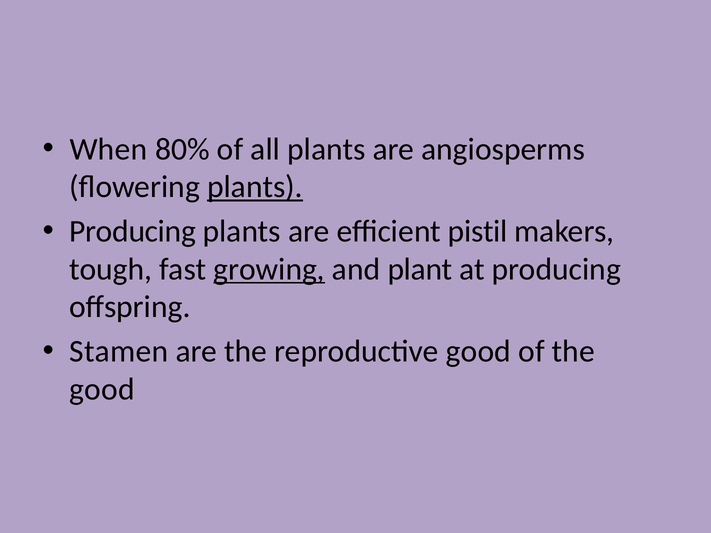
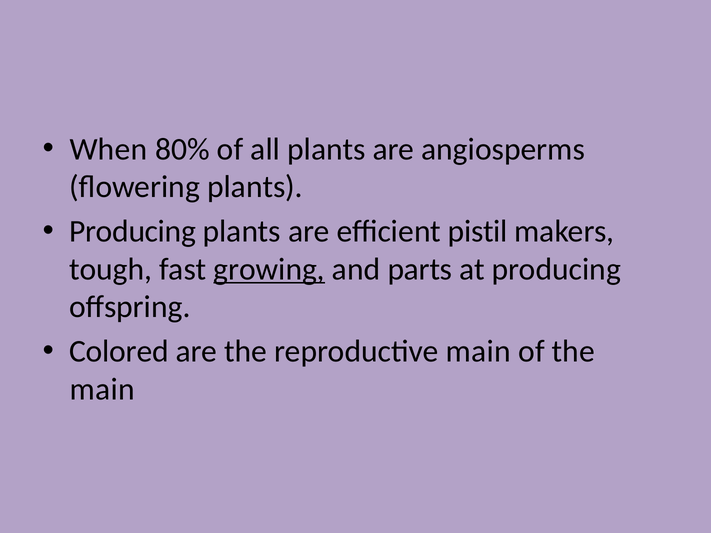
plants at (255, 187) underline: present -> none
plant: plant -> parts
Stamen: Stamen -> Colored
reproductive good: good -> main
good at (102, 389): good -> main
